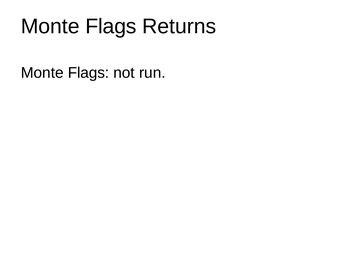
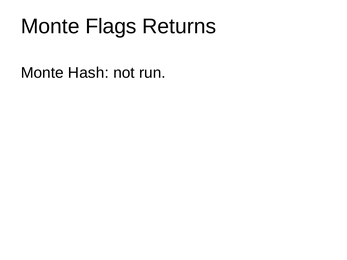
Flags at (89, 73): Flags -> Hash
